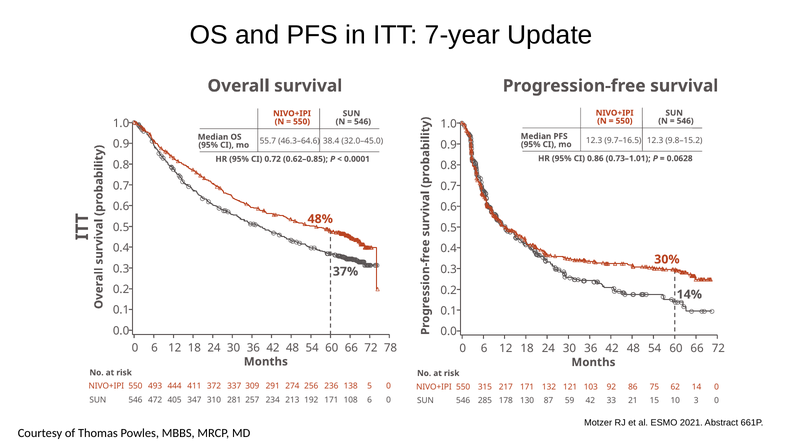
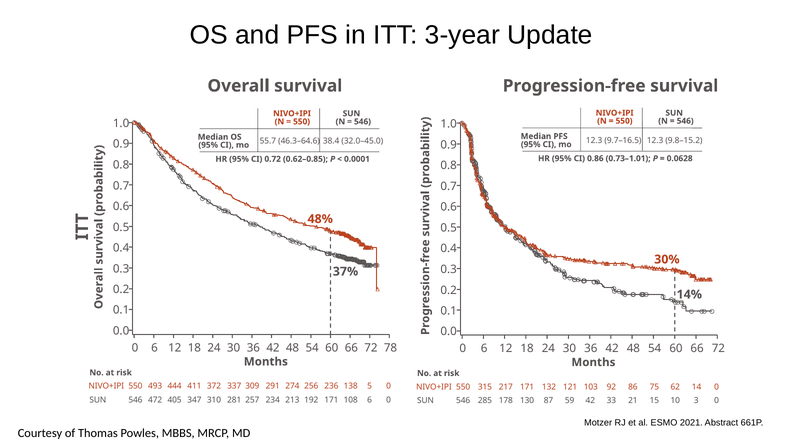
7-year: 7-year -> 3-year
